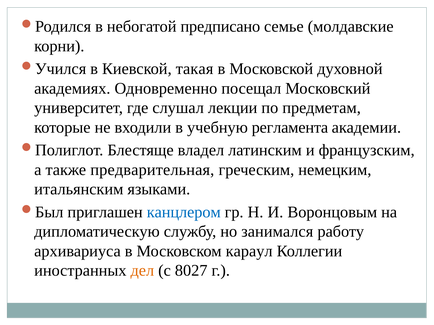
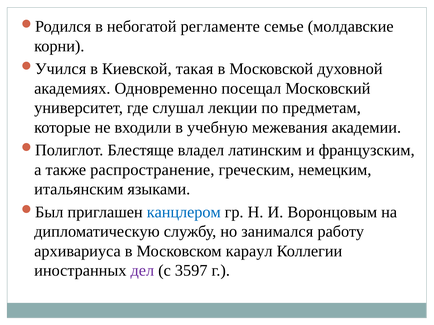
предписано: предписано -> регламенте
регламента: регламента -> межевания
предварительная: предварительная -> распространение
дел colour: orange -> purple
8027: 8027 -> 3597
